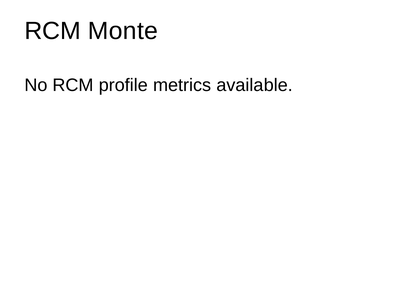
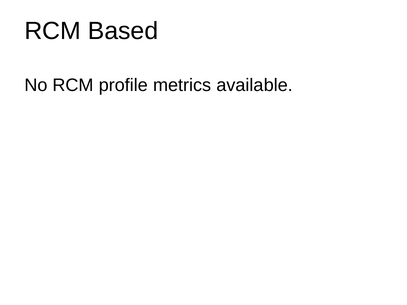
Monte: Monte -> Based
